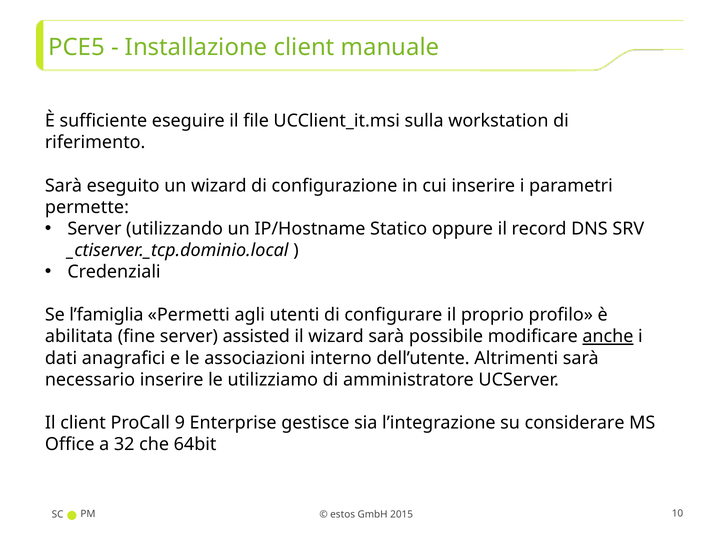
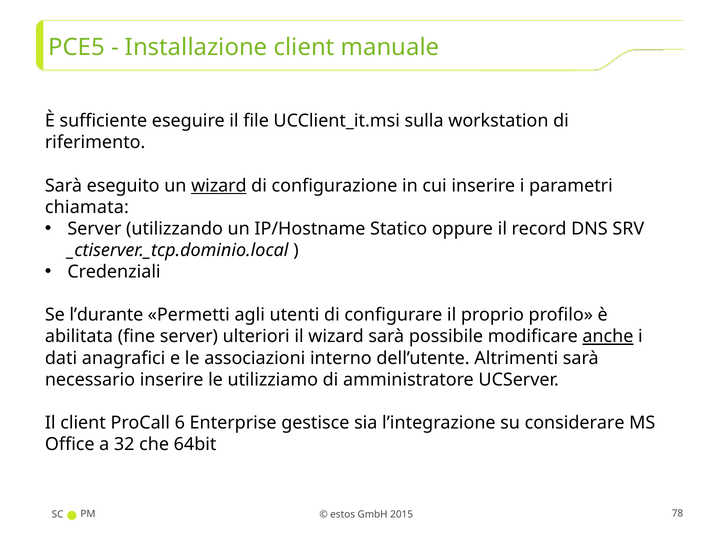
wizard at (219, 186) underline: none -> present
permette: permette -> chiamata
l’famiglia: l’famiglia -> l’durante
assisted: assisted -> ulteriori
9: 9 -> 6
10: 10 -> 78
